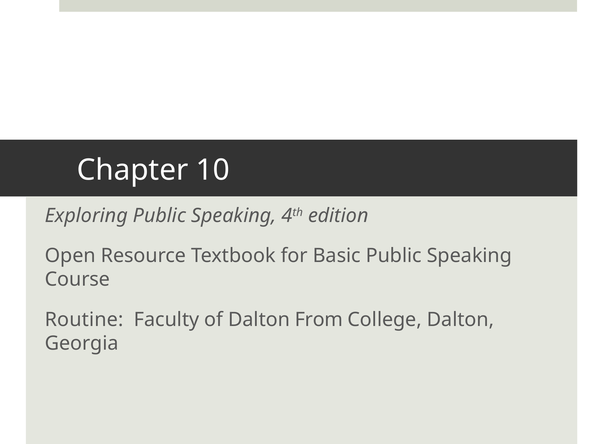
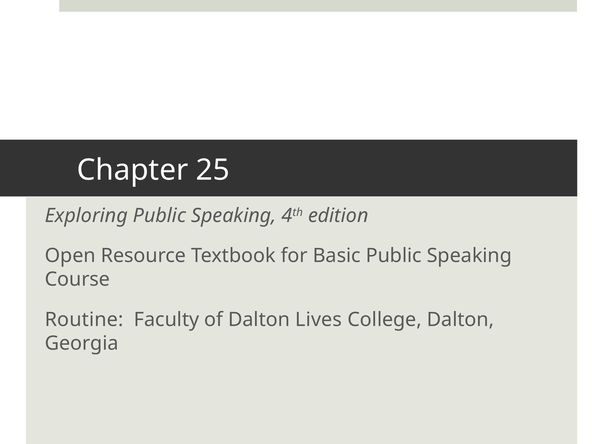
10: 10 -> 25
From: From -> Lives
